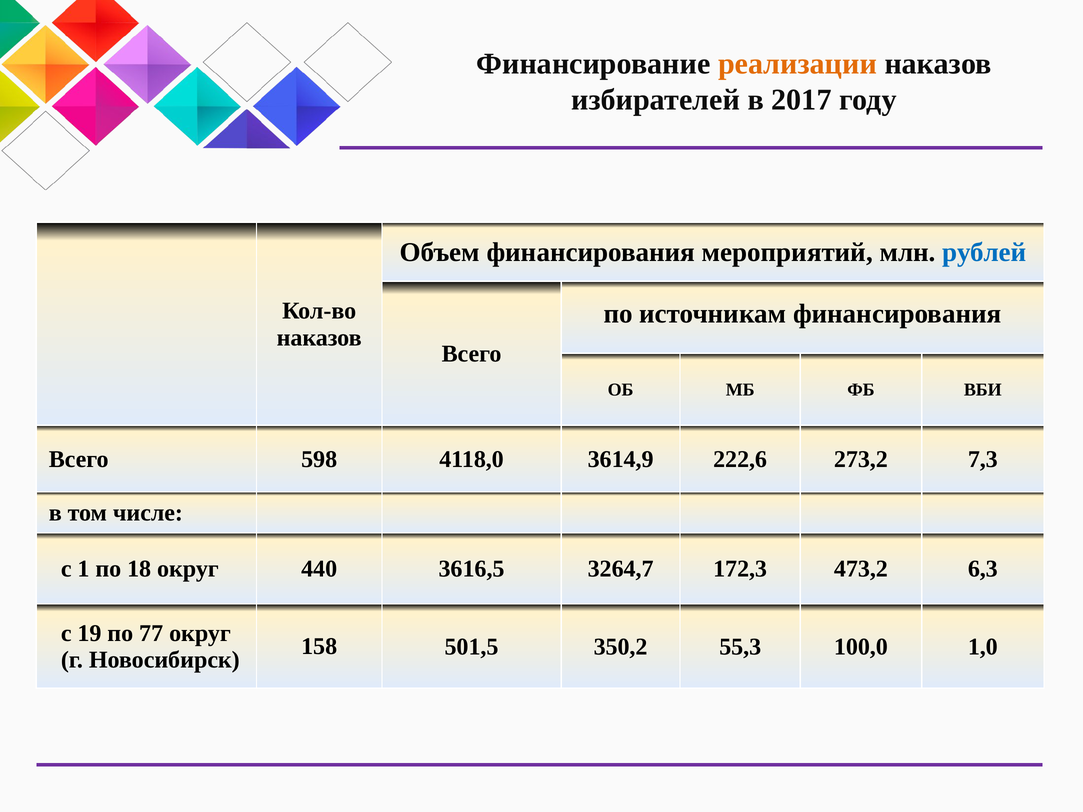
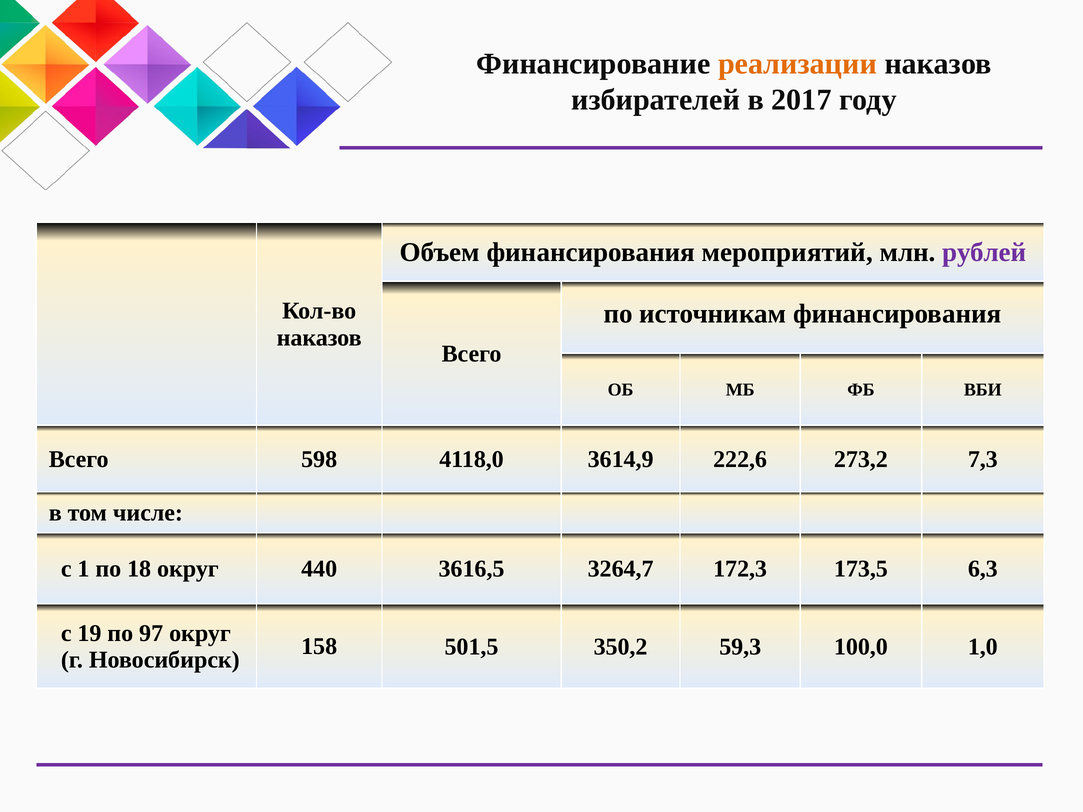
рублей colour: blue -> purple
473,2: 473,2 -> 173,5
77: 77 -> 97
55,3: 55,3 -> 59,3
